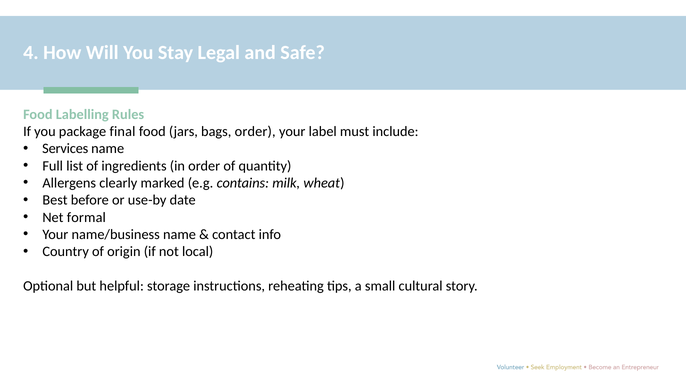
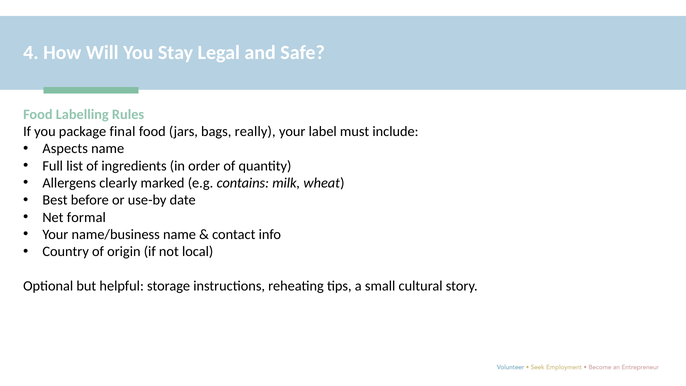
bags order: order -> really
Services: Services -> Aspects
